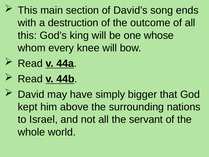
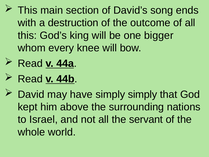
whose: whose -> bigger
simply bigger: bigger -> simply
